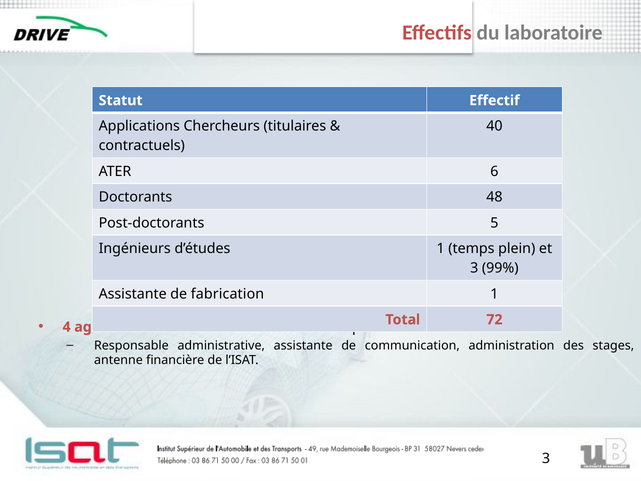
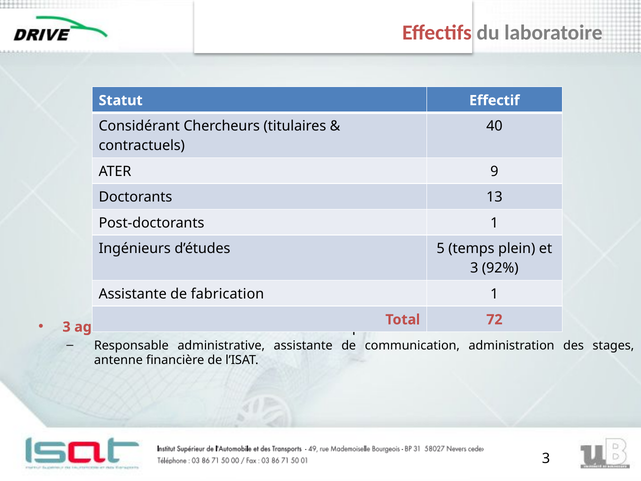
Applications: Applications -> Considérant
6: 6 -> 9
48: 48 -> 13
Post-doctorants 5: 5 -> 1
d’études 1: 1 -> 5
99%: 99% -> 92%
4 at (67, 327): 4 -> 3
